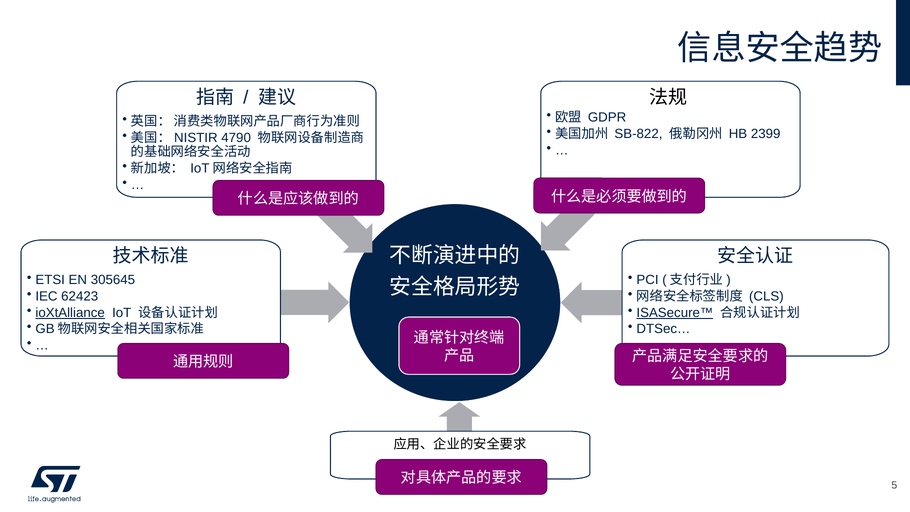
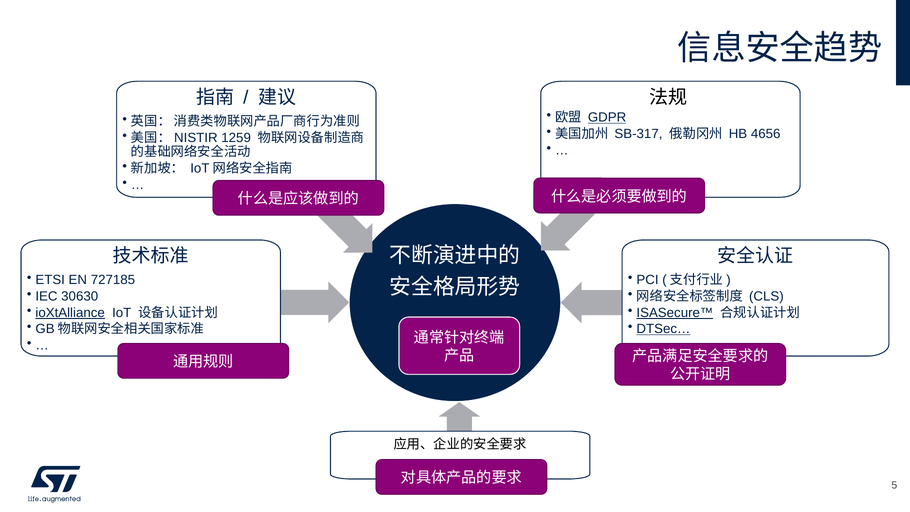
GDPR underline: none -> present
SB-822: SB-822 -> SB-317
2399: 2399 -> 4656
4790: 4790 -> 1259
305645: 305645 -> 727185
62423: 62423 -> 30630
DTSec… underline: none -> present
